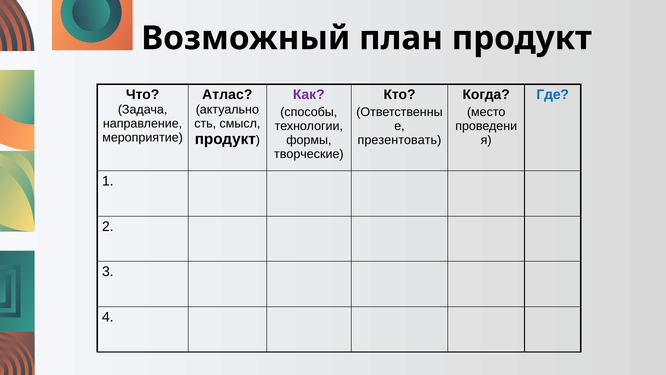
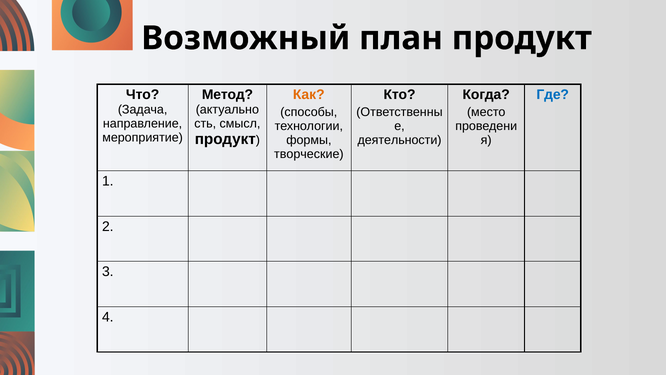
Атлас: Атлас -> Метод
Как colour: purple -> orange
презентовать: презентовать -> деятельности
